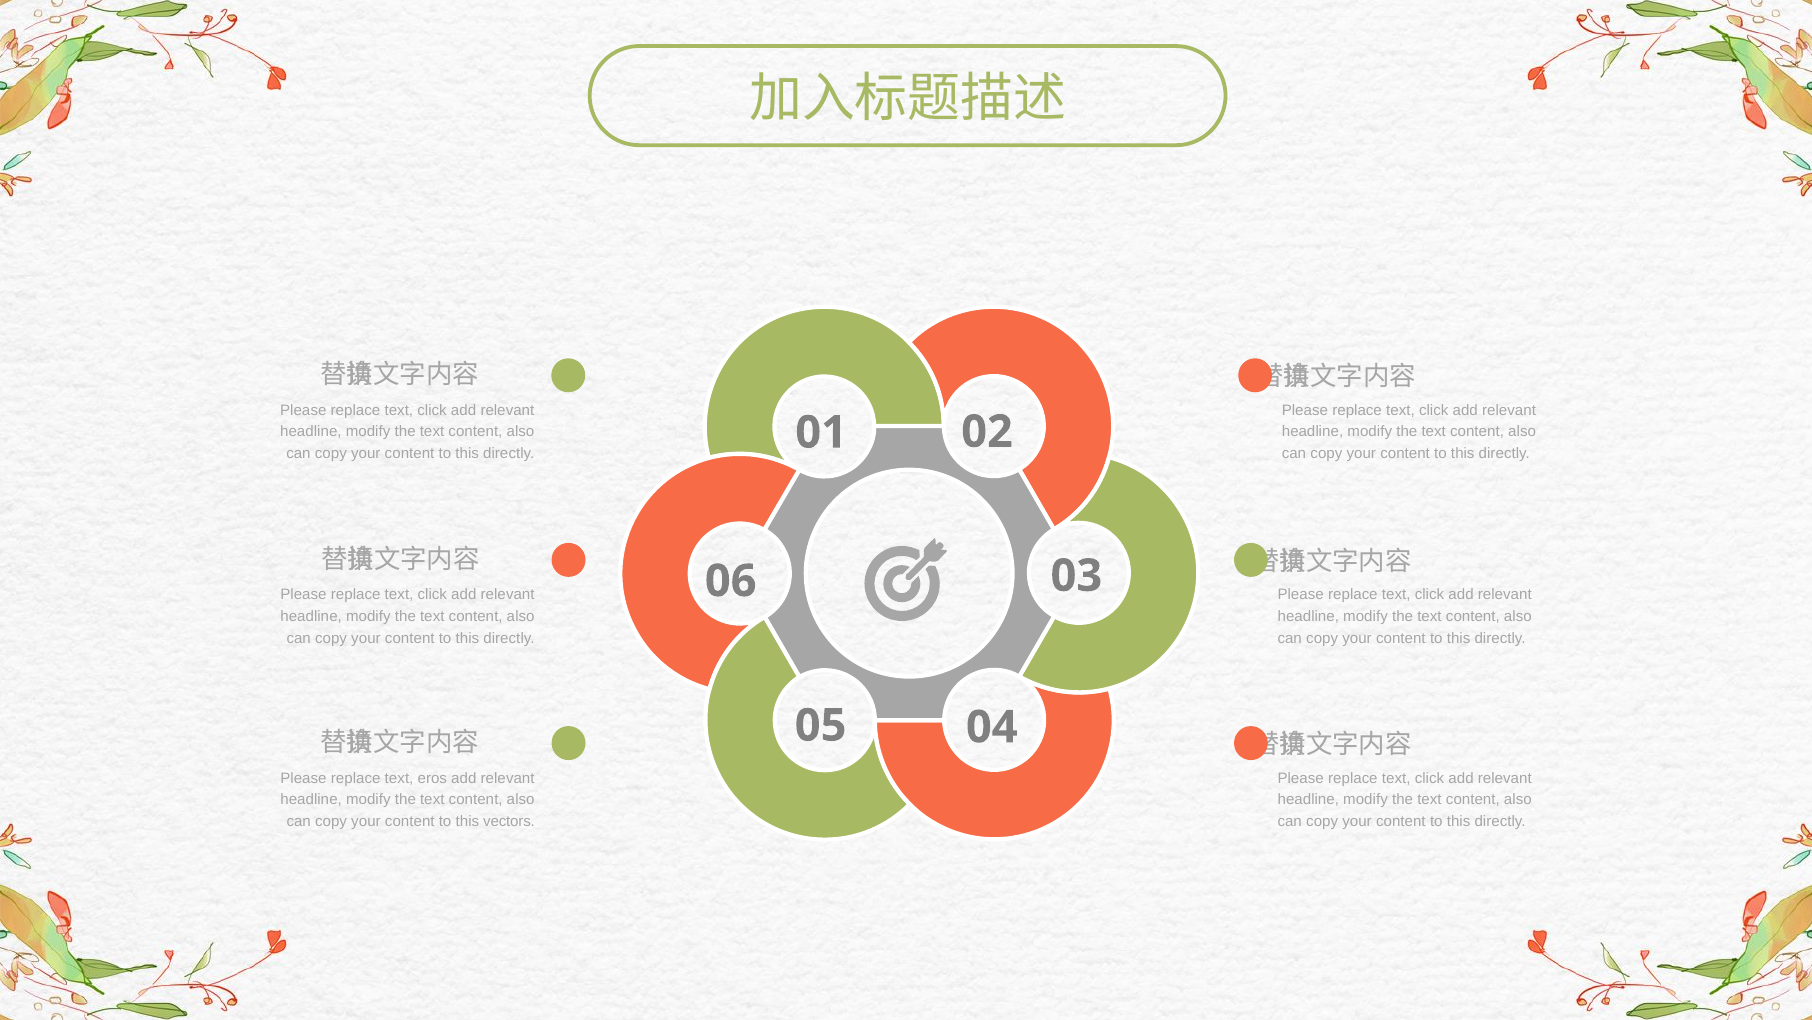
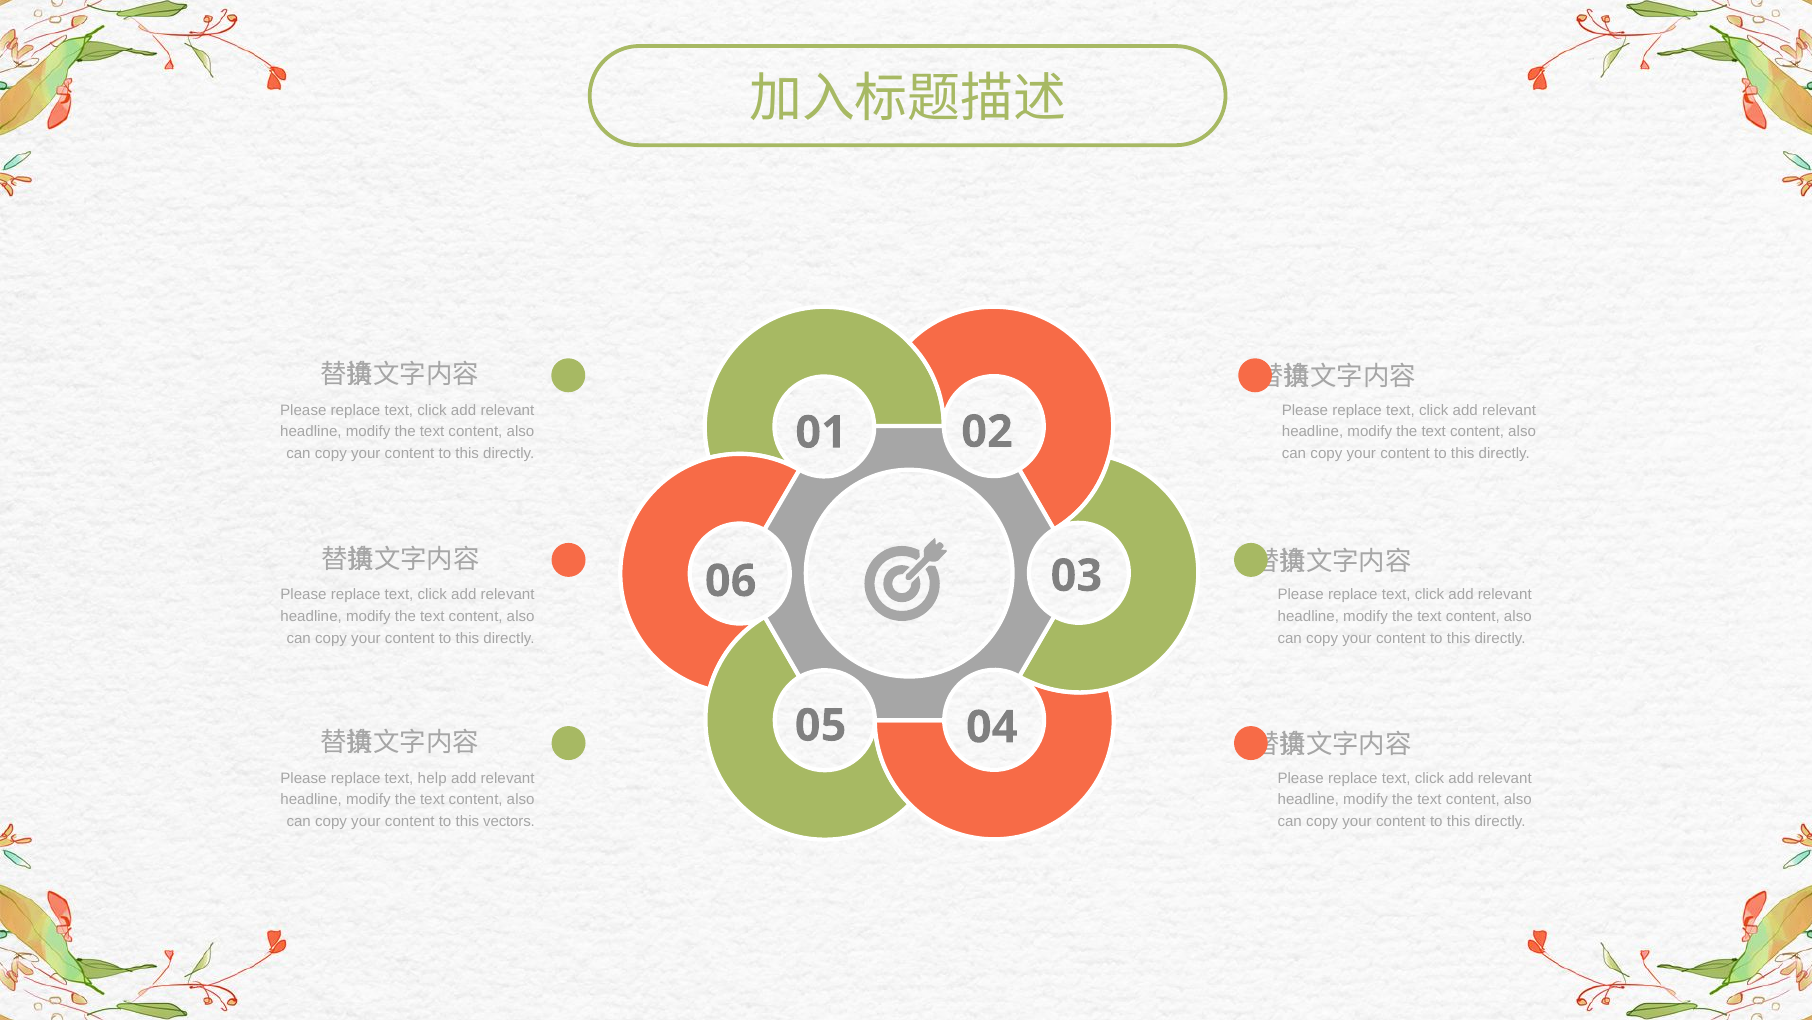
eros: eros -> help
